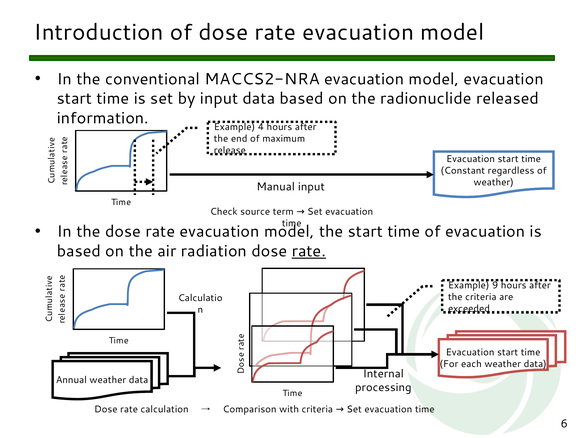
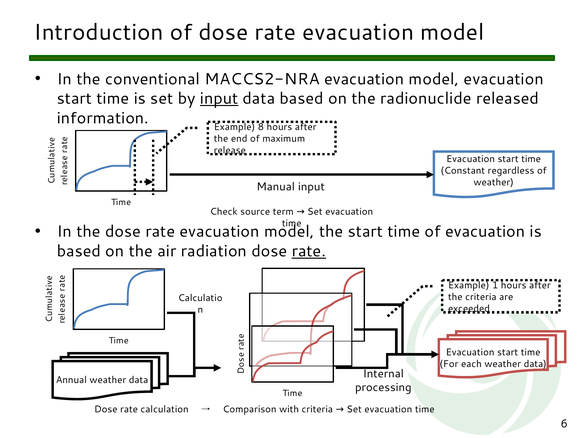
input at (219, 99) underline: none -> present
4: 4 -> 8
9: 9 -> 1
